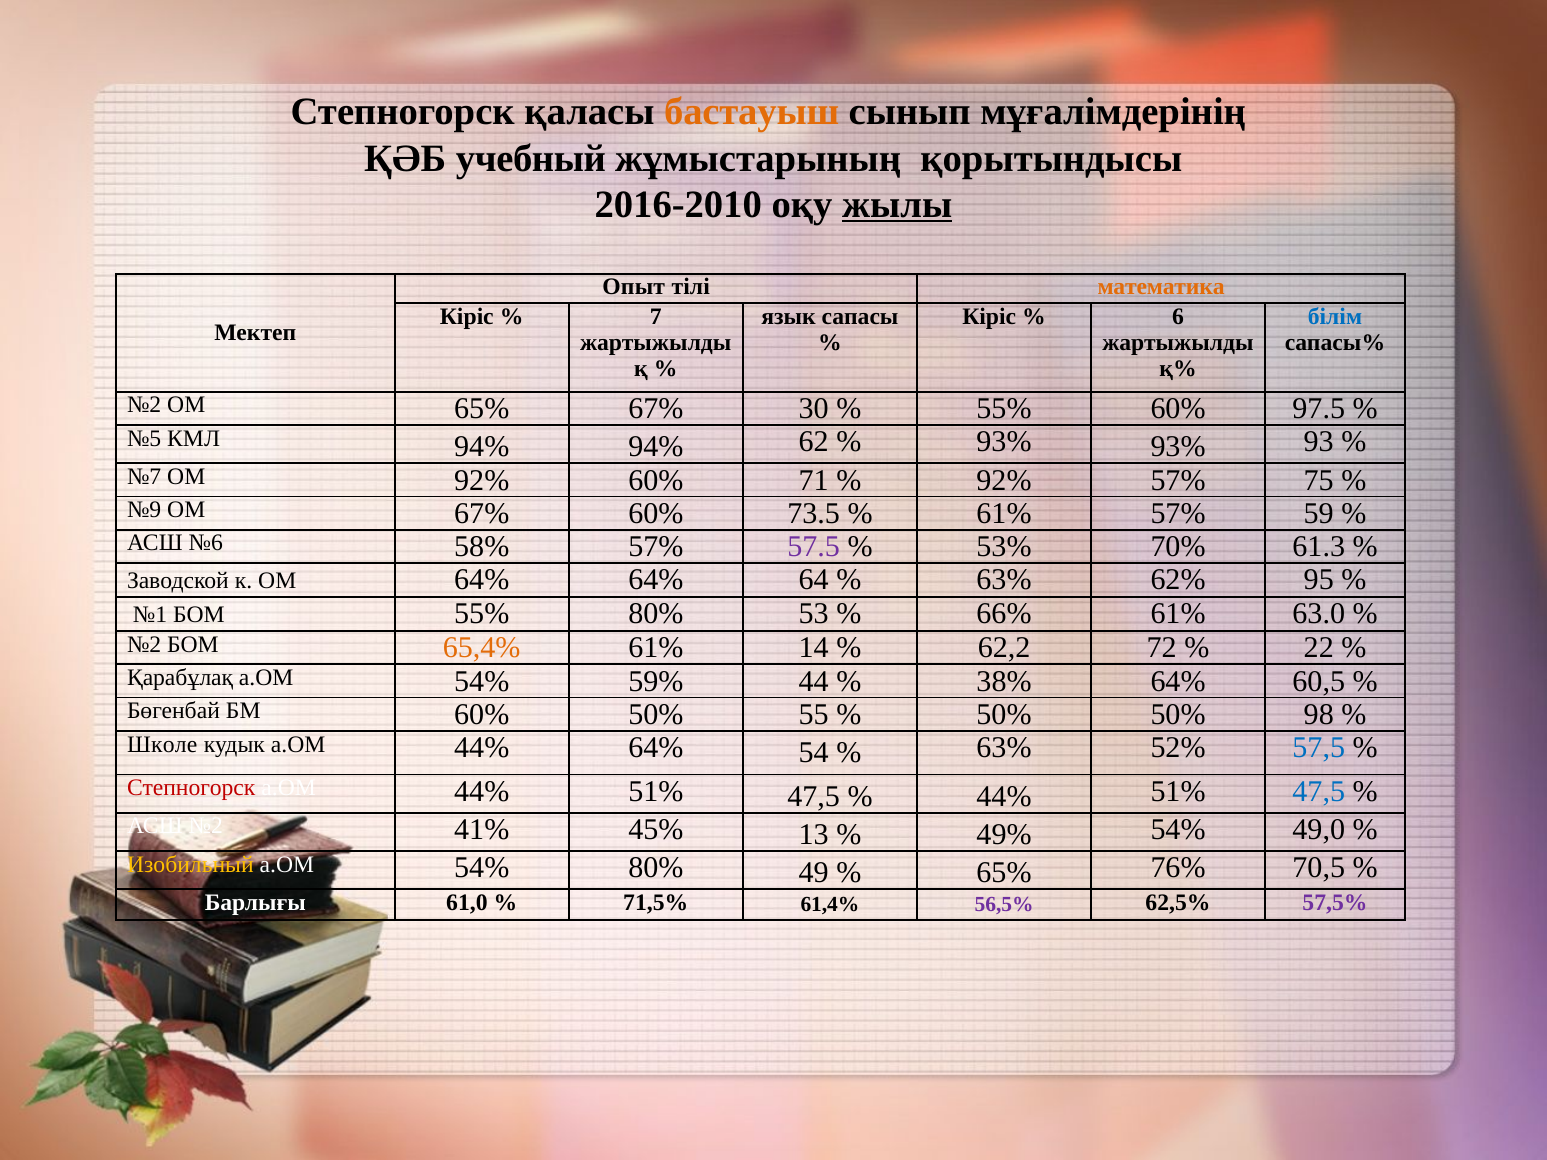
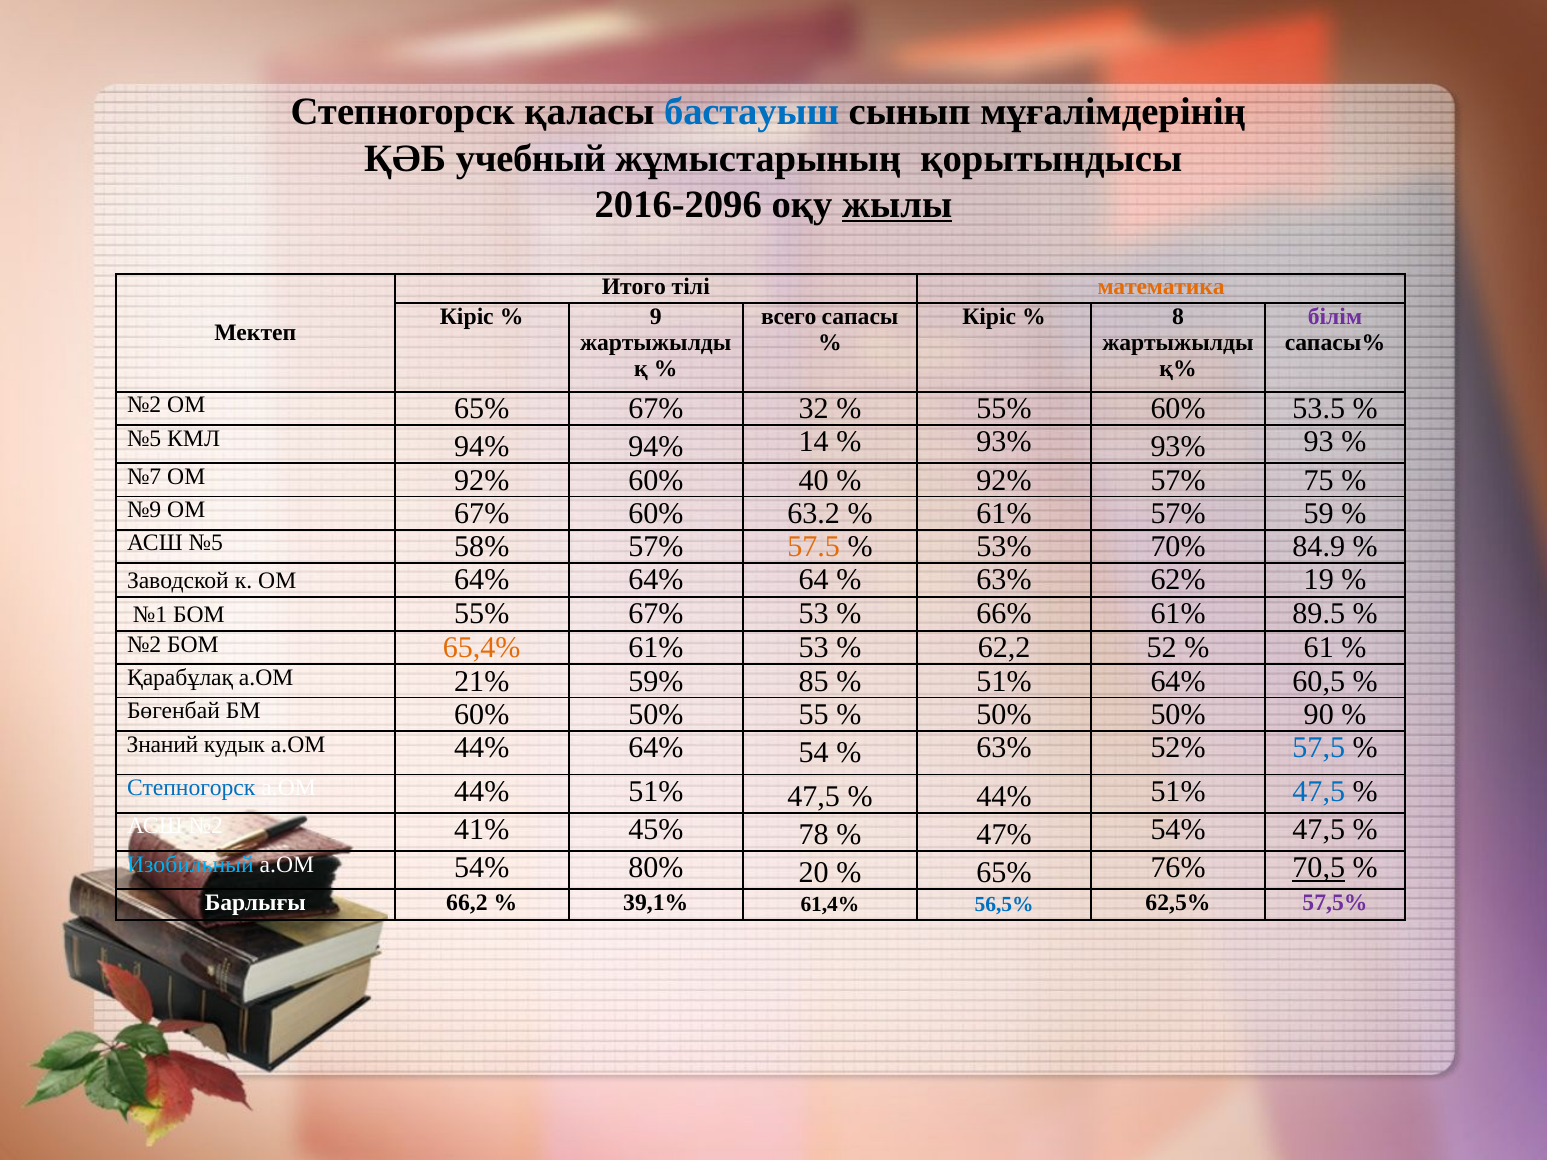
бастауыш colour: orange -> blue
2016-2010: 2016-2010 -> 2016-2096
Опыт: Опыт -> Итого
7: 7 -> 9
язык: язык -> всего
6: 6 -> 8
білім colour: blue -> purple
30: 30 -> 32
97.5: 97.5 -> 53.5
62: 62 -> 14
71: 71 -> 40
73.5: 73.5 -> 63.2
АСШ №6: №6 -> №5
57.5 colour: purple -> orange
61.3: 61.3 -> 84.9
95: 95 -> 19
55% 80%: 80% -> 67%
63.0: 63.0 -> 89.5
61% 14: 14 -> 53
72: 72 -> 52
22: 22 -> 61
Қарабұлақ а.ОМ 54%: 54% -> 21%
44: 44 -> 85
38% at (1004, 681): 38% -> 51%
98: 98 -> 90
Школе: Школе -> Знаний
Степногорск at (191, 788) colour: red -> blue
13: 13 -> 78
49%: 49% -> 47%
54% 49,0: 49,0 -> 47,5
Изобильный colour: yellow -> light blue
49: 49 -> 20
70,5 underline: none -> present
61,0: 61,0 -> 66,2
71,5%: 71,5% -> 39,1%
56,5% colour: purple -> blue
